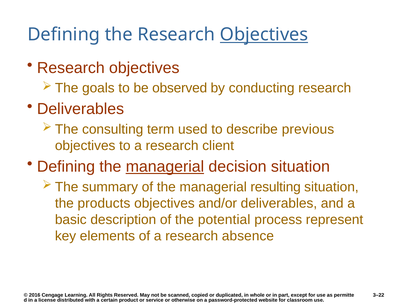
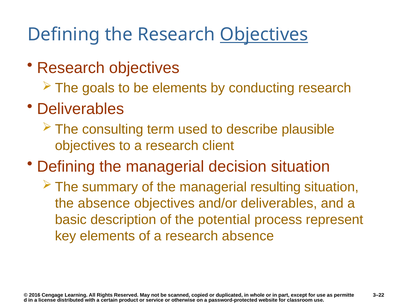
be observed: observed -> elements
previous: previous -> plausible
managerial at (165, 167) underline: present -> none
the products: products -> absence
